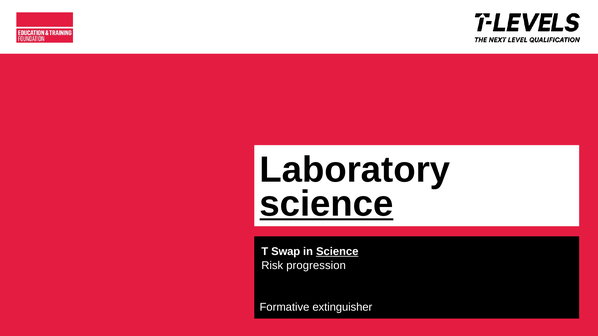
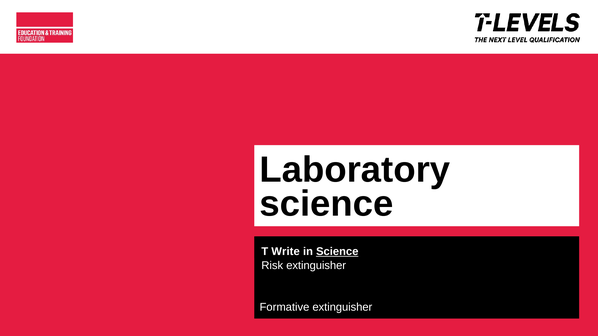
science at (327, 204) underline: present -> none
Swap: Swap -> Write
Risk progression: progression -> extinguisher
